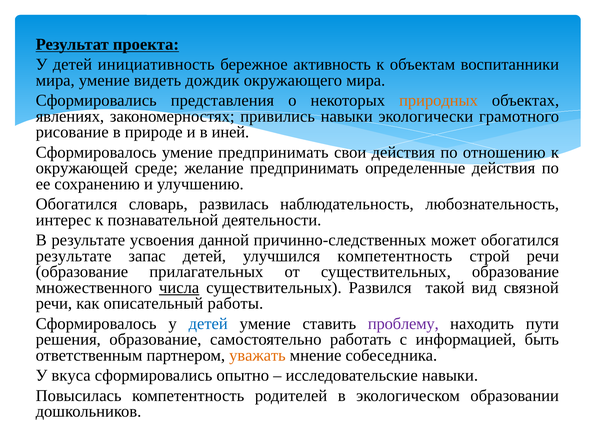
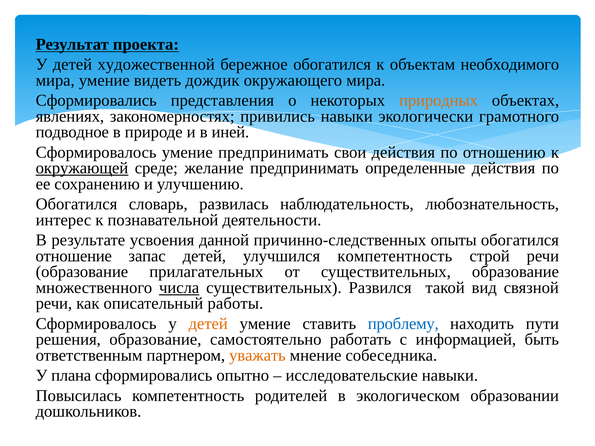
инициативность: инициативность -> художественной
бережное активность: активность -> обогатился
воспитанники: воспитанники -> необходимого
рисование: рисование -> подводное
окружающей underline: none -> present
может: может -> опыты
результате at (74, 256): результате -> отношение
детей at (208, 324) colour: blue -> orange
проблему colour: purple -> blue
вкуса: вкуса -> плана
